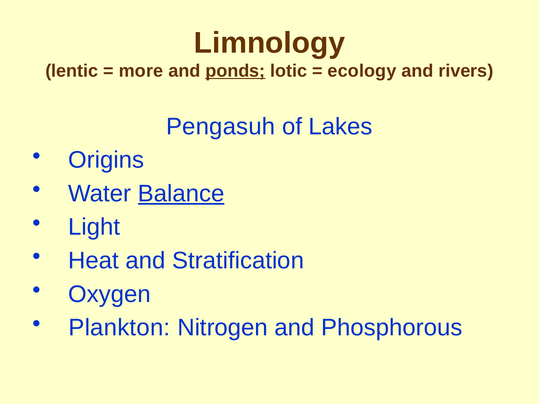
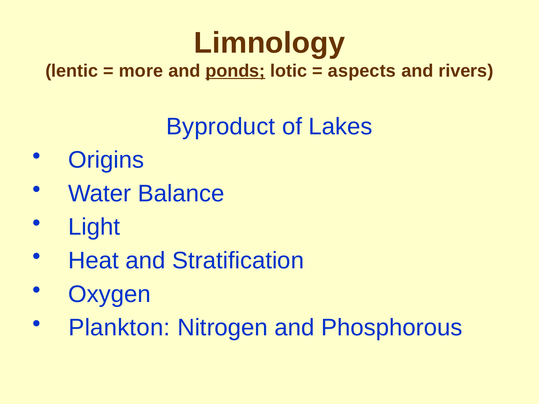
ecology: ecology -> aspects
Pengasuh: Pengasuh -> Byproduct
Balance underline: present -> none
